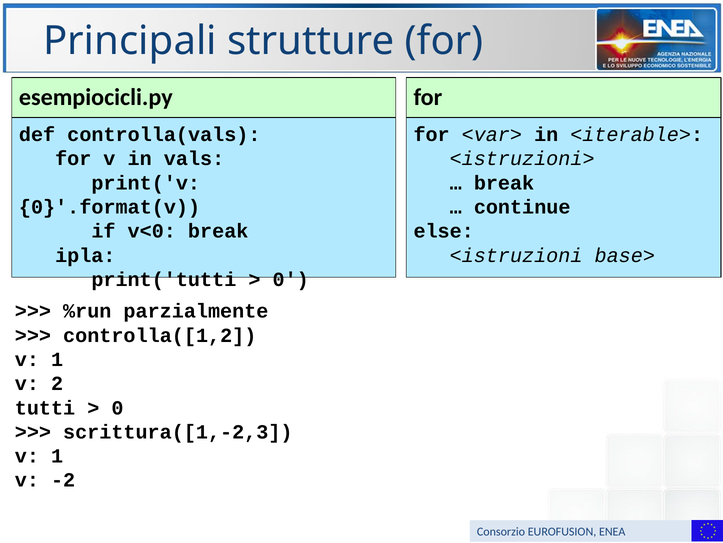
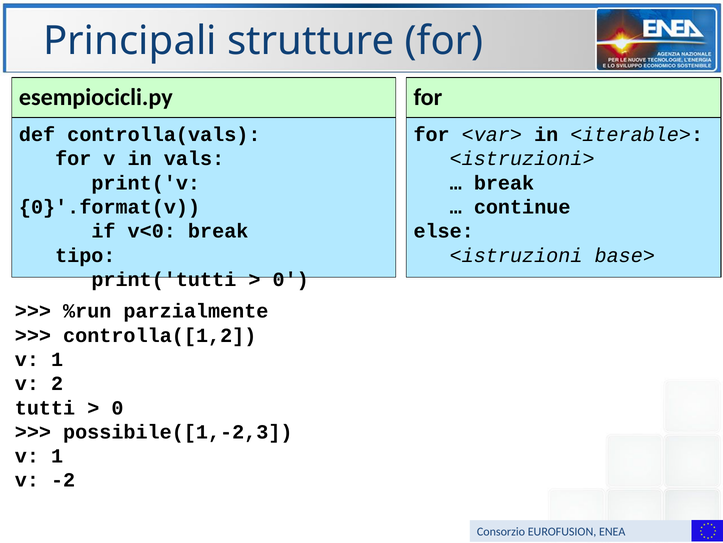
ipla: ipla -> tipo
scrittura([1,-2,3: scrittura([1,-2,3 -> possibile([1,-2,3
